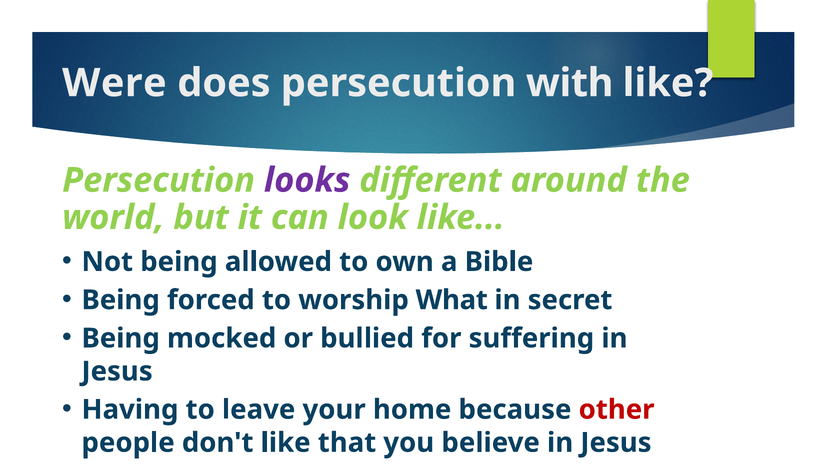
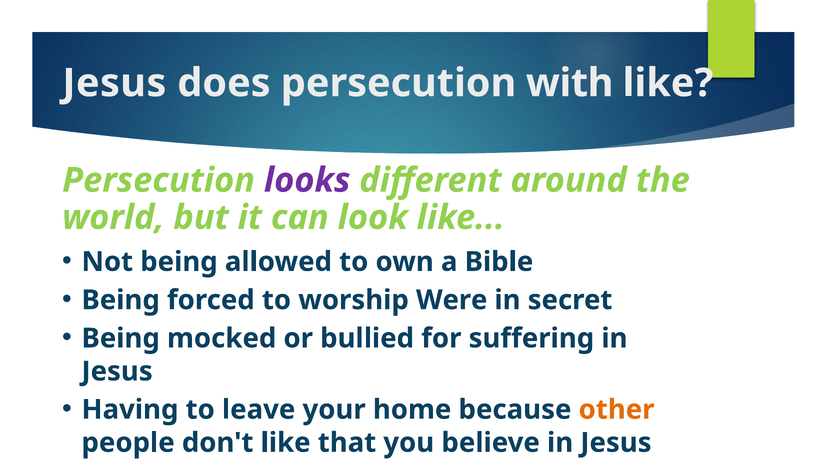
Were at (114, 83): Were -> Jesus
What: What -> Were
other colour: red -> orange
